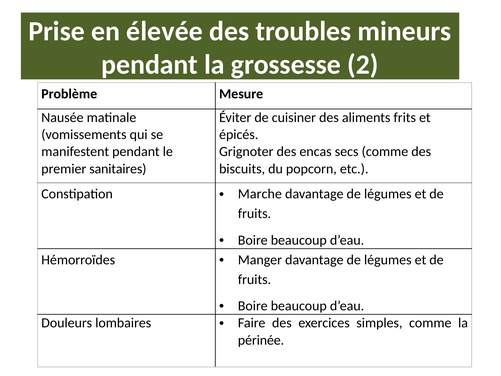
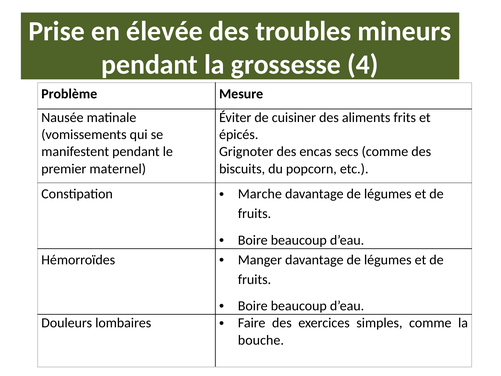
2: 2 -> 4
sanitaires: sanitaires -> maternel
périnée: périnée -> bouche
